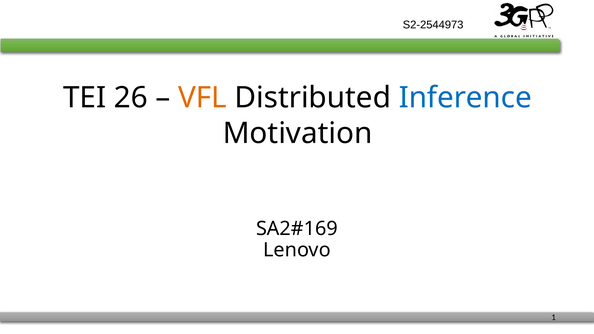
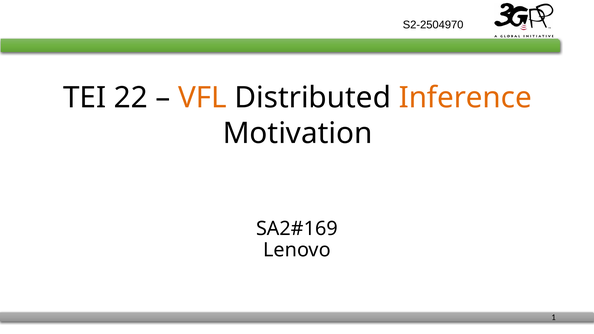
S2-2544973: S2-2544973 -> S2-2504970
26: 26 -> 22
Inference colour: blue -> orange
